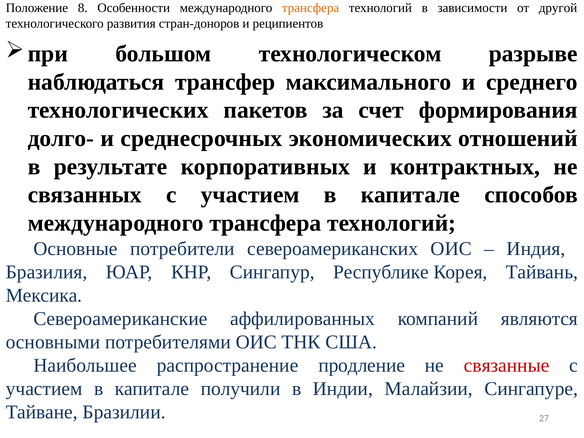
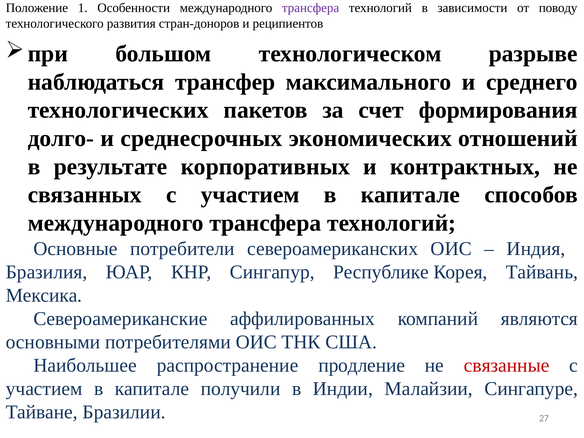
8: 8 -> 1
трансфера at (311, 8) colour: orange -> purple
другой: другой -> поводу
